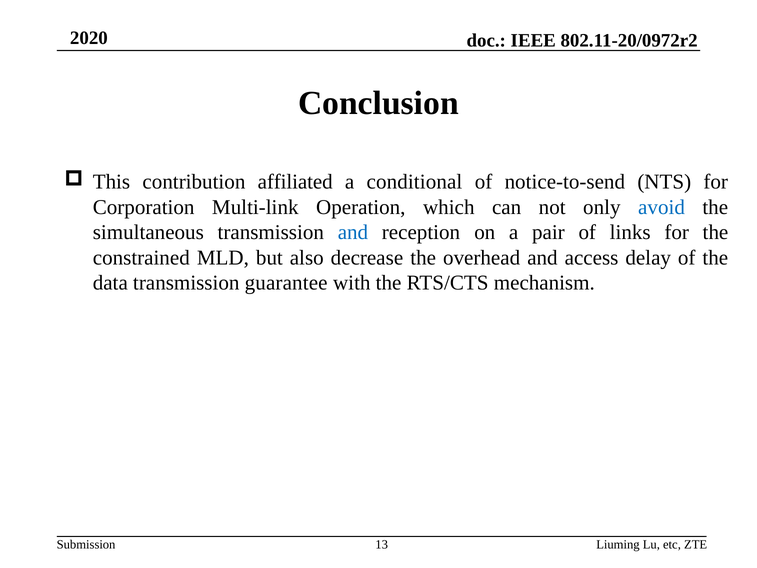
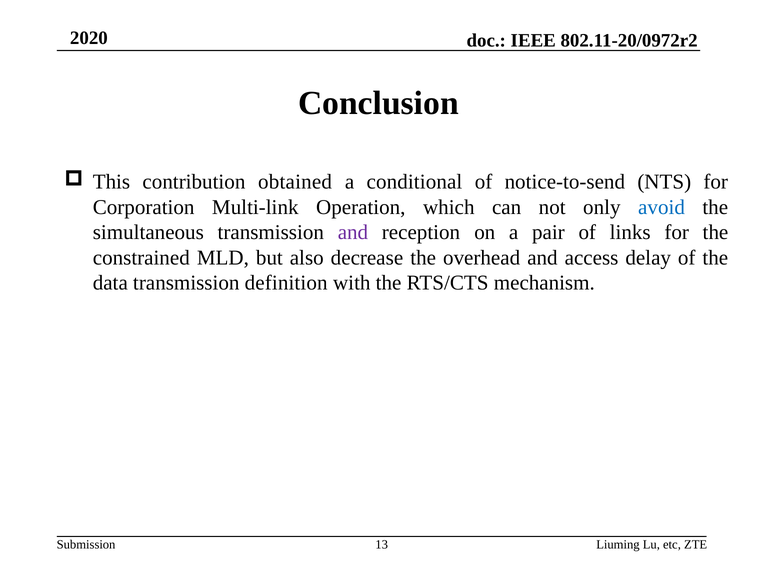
affiliated: affiliated -> obtained
and at (353, 232) colour: blue -> purple
guarantee: guarantee -> definition
